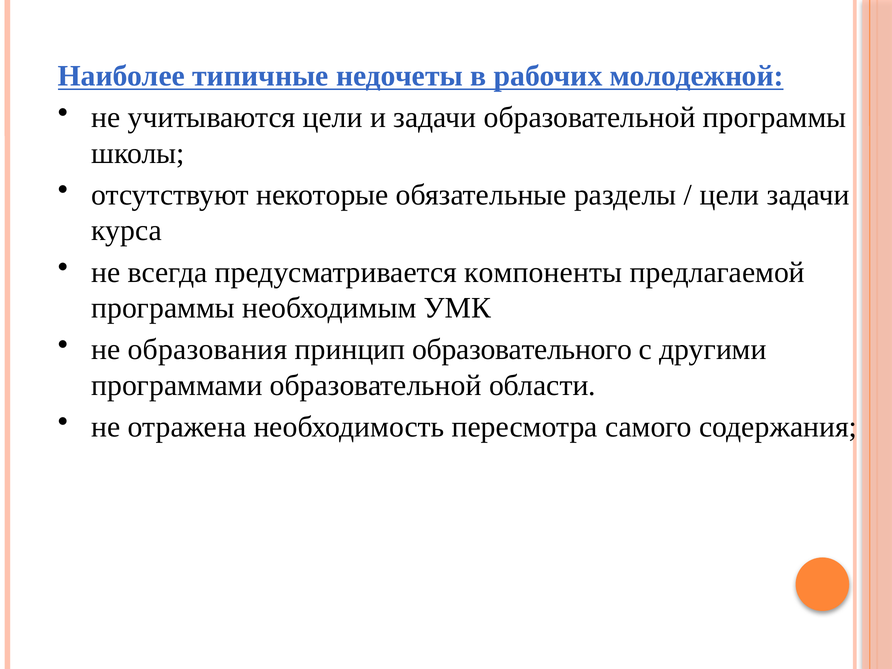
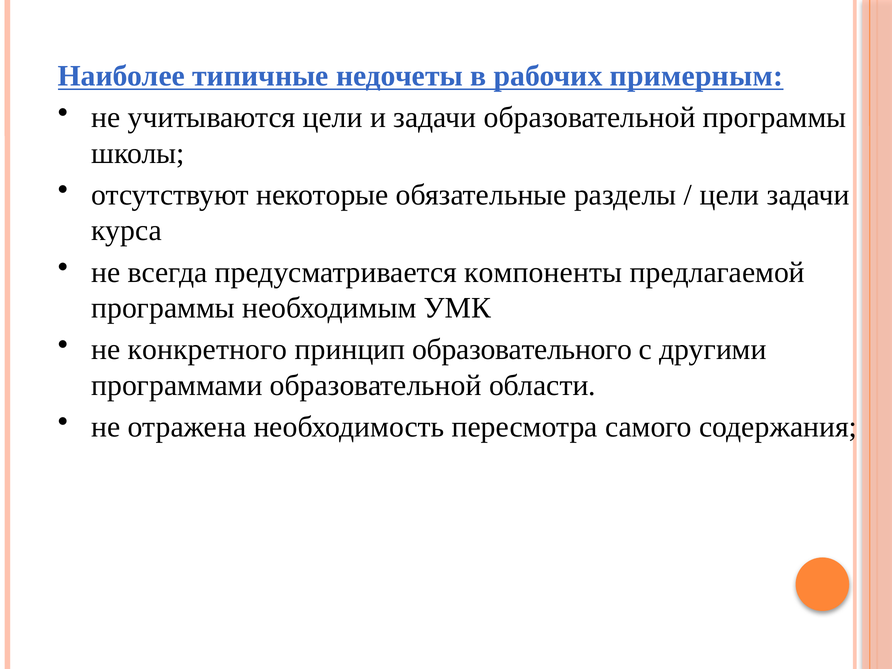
молодежной: молодежной -> примерным
образования: образования -> конкретного
